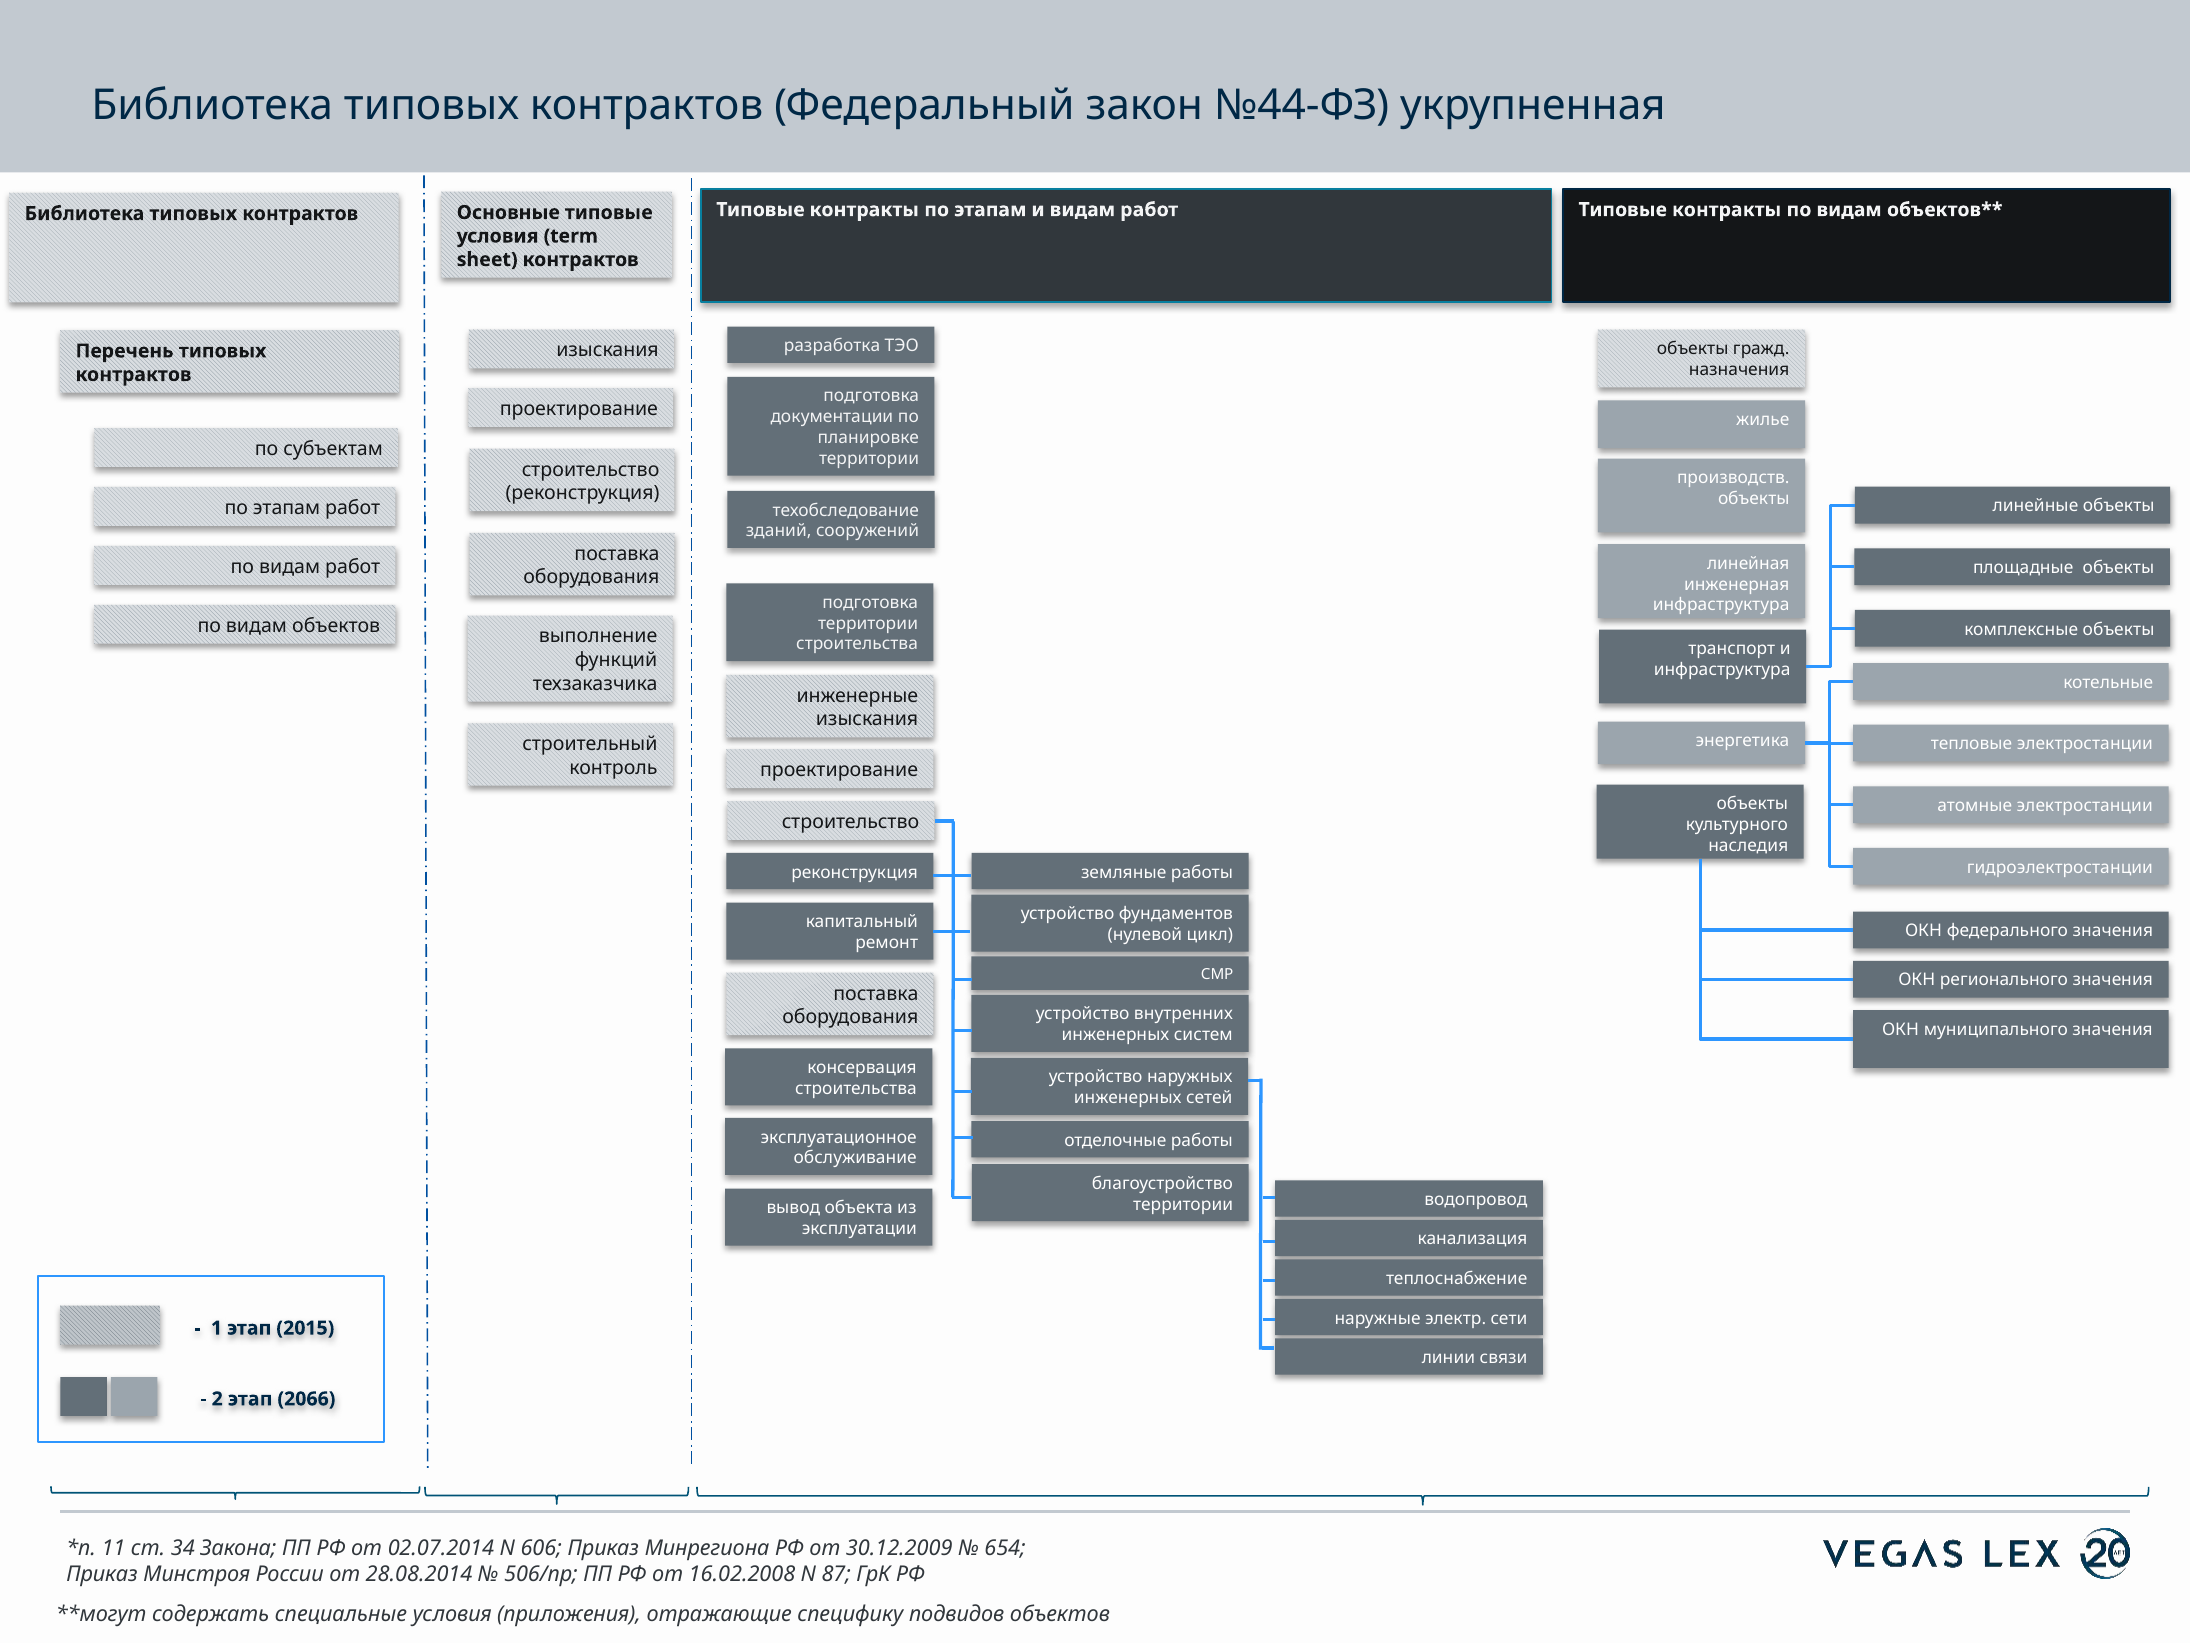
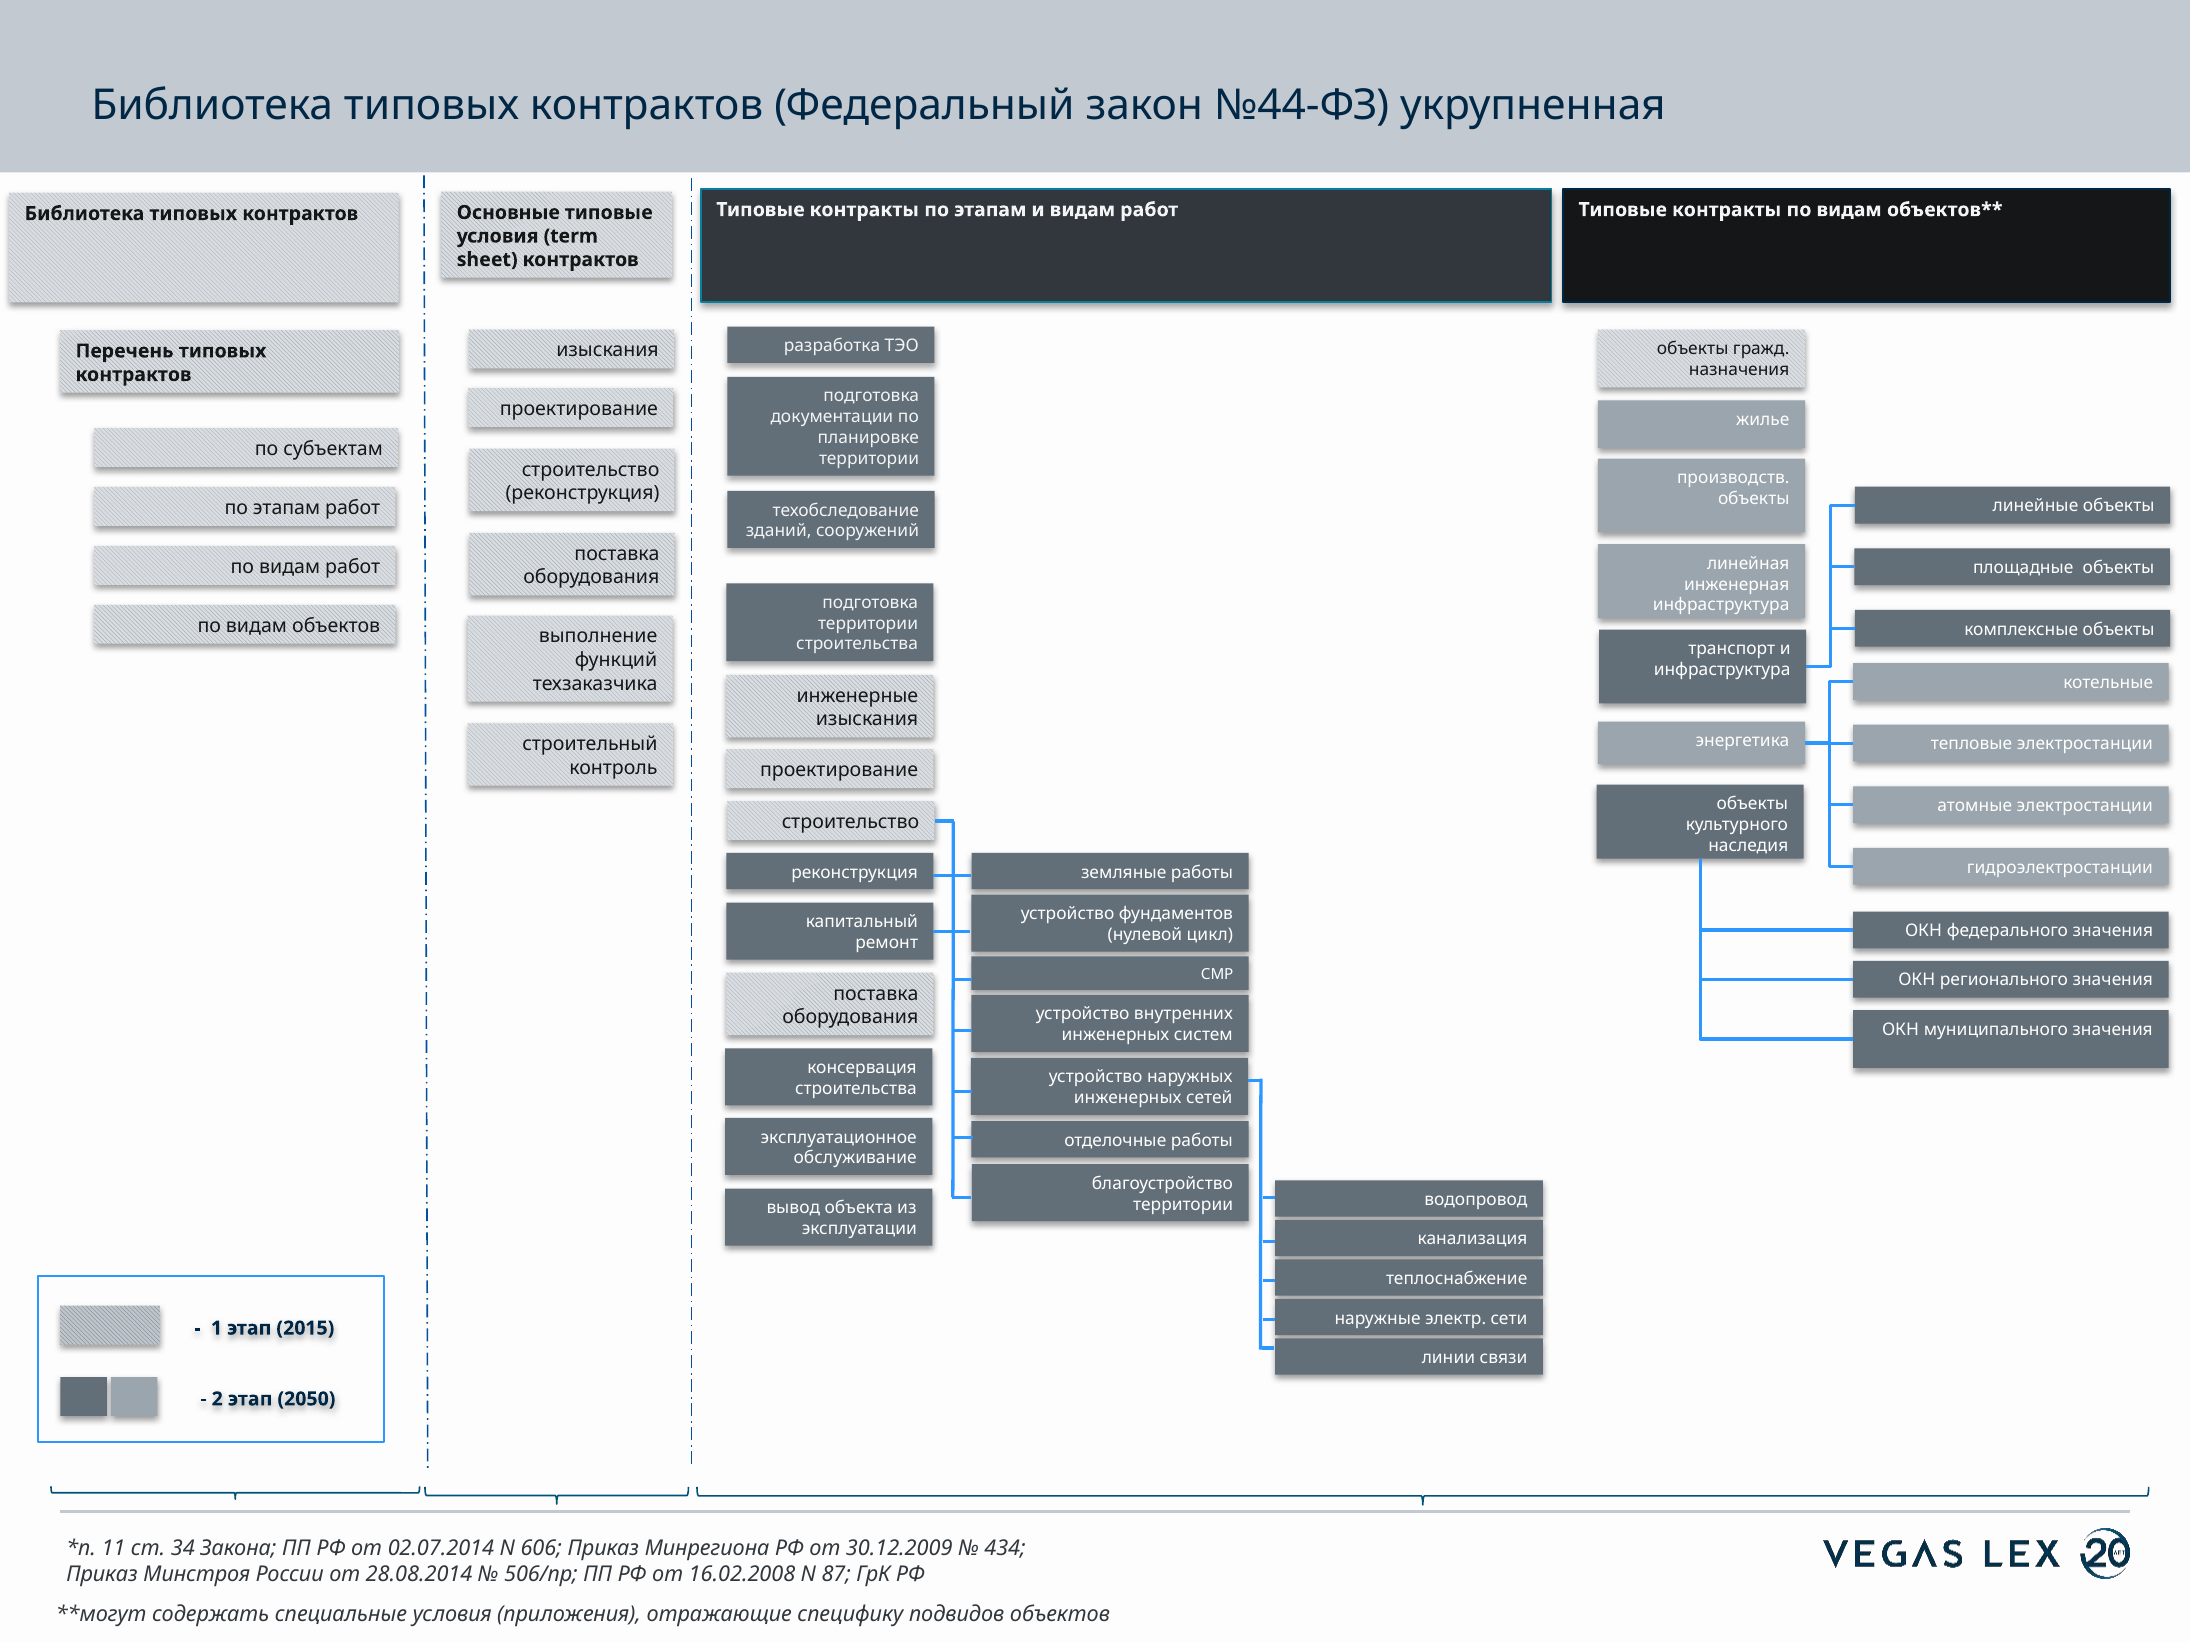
2066: 2066 -> 2050
654: 654 -> 434
